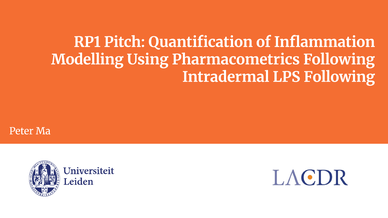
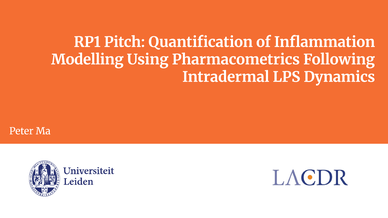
LPS Following: Following -> Dynamics
